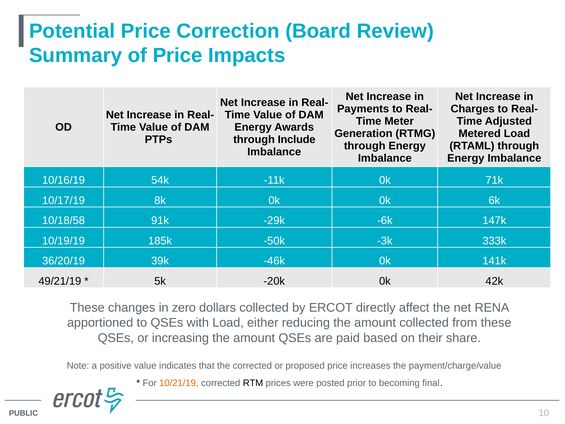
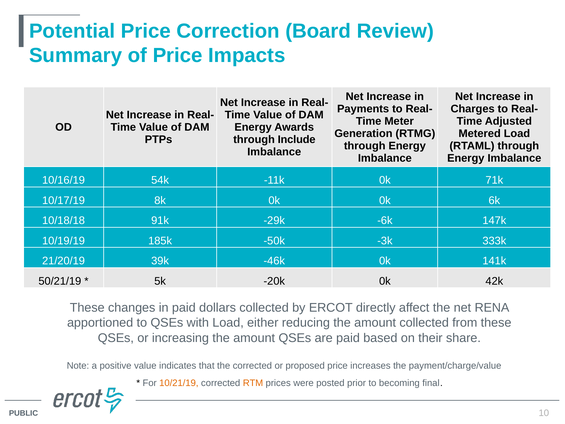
10/18/58: 10/18/58 -> 10/18/18
36/20/19: 36/20/19 -> 21/20/19
49/21/19: 49/21/19 -> 50/21/19
in zero: zero -> paid
RTM colour: black -> orange
